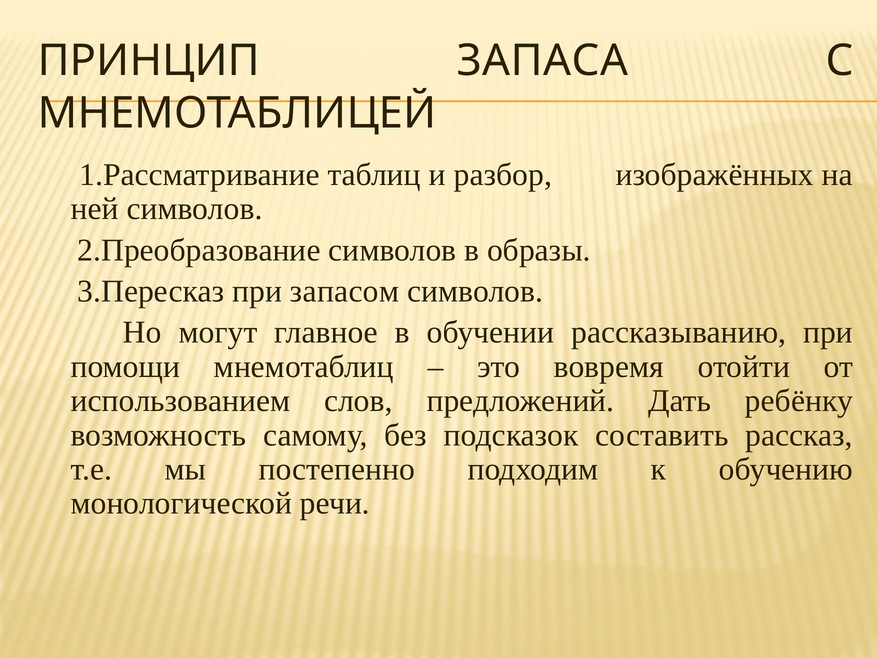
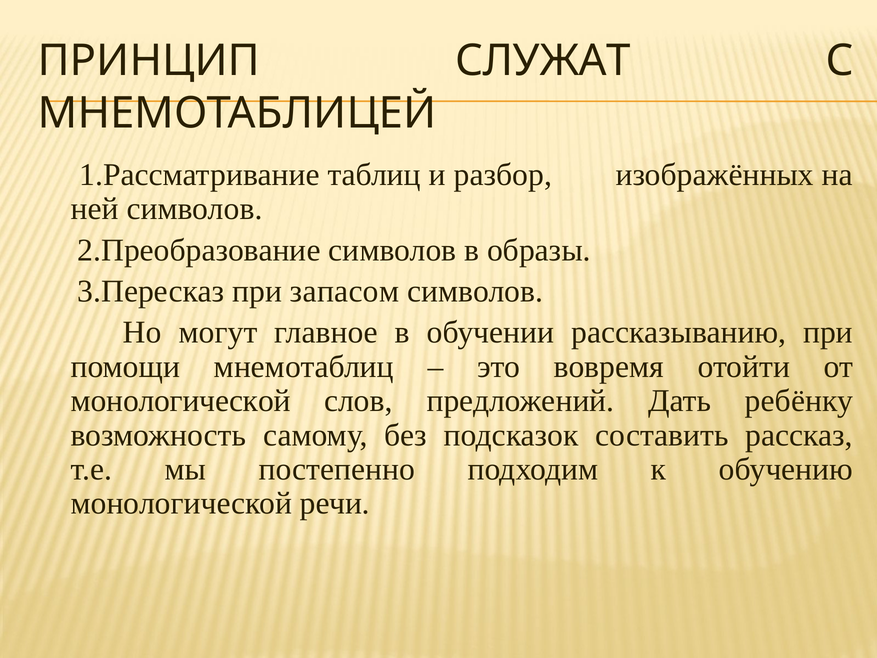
ЗАПАСА: ЗАПАСА -> СЛУЖАТ
использованием at (181, 401): использованием -> монологической
